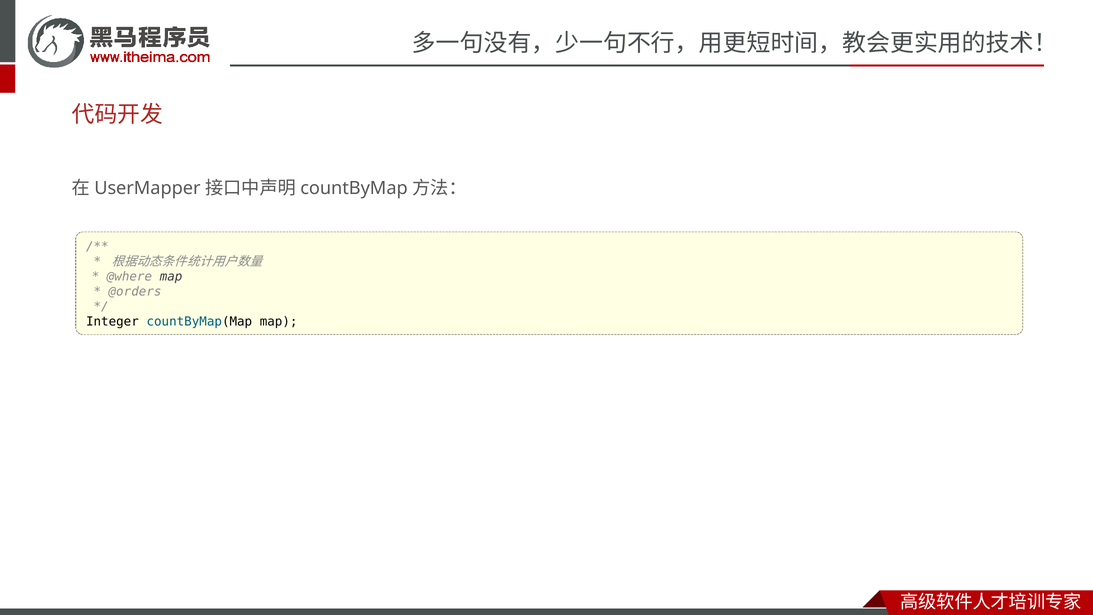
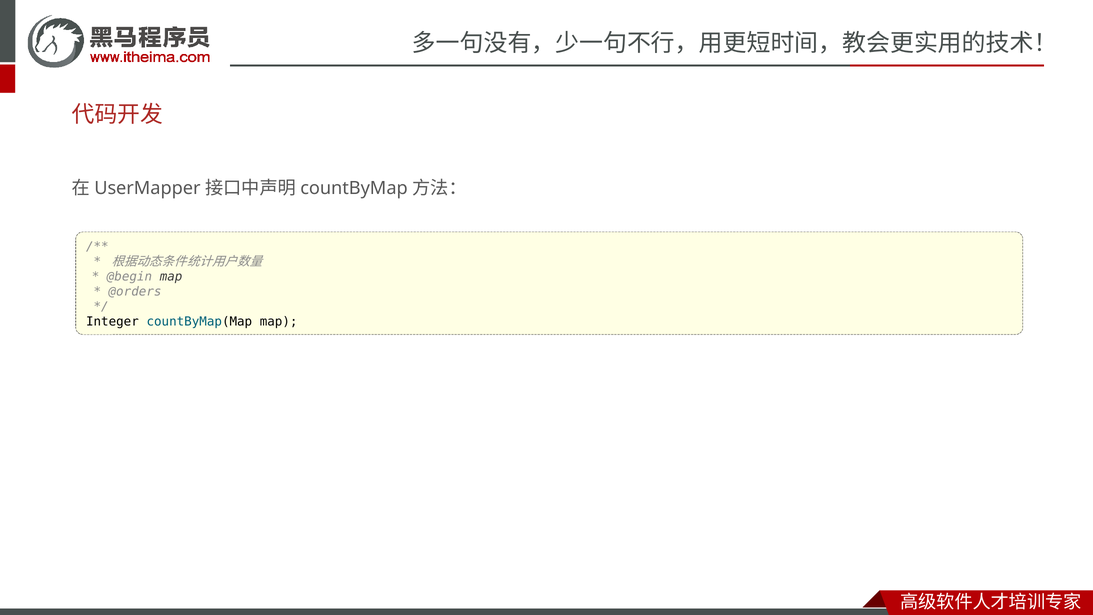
@where: @where -> @begin
